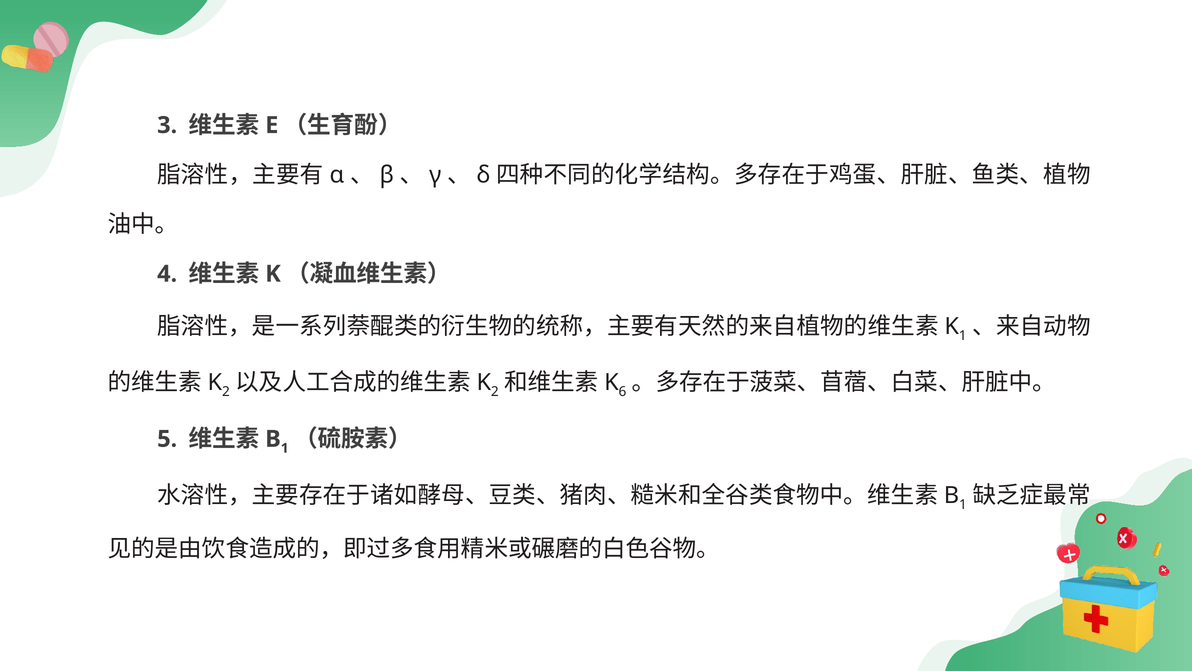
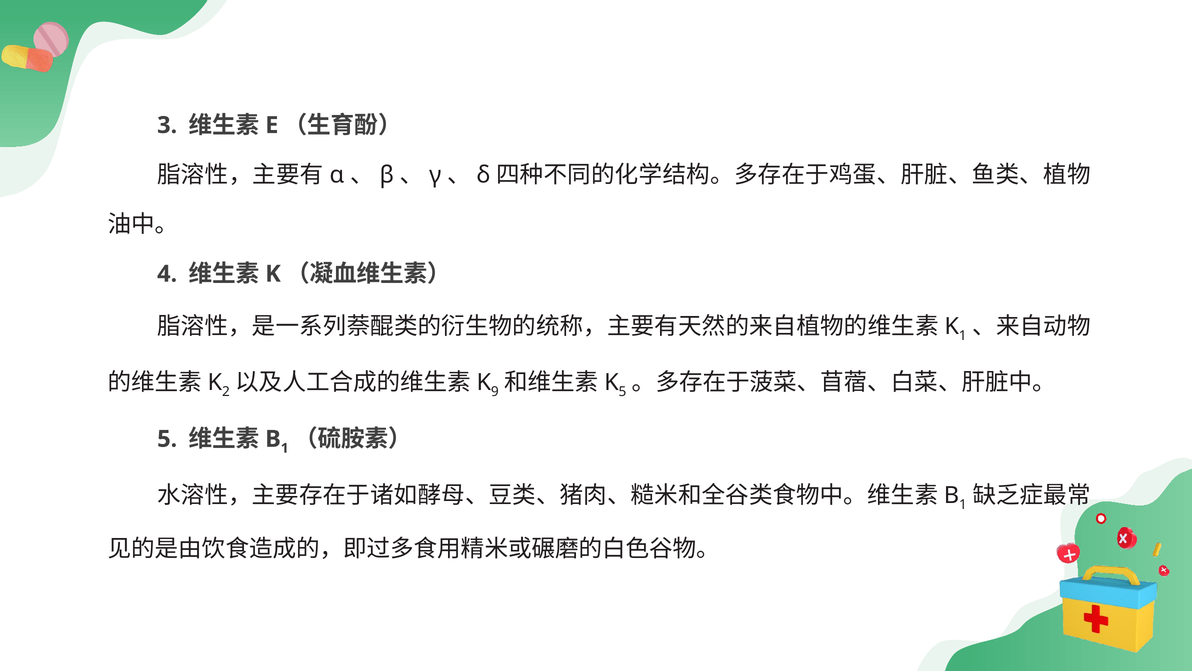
2 at (495, 392): 2 -> 9
6 at (623, 392): 6 -> 5
